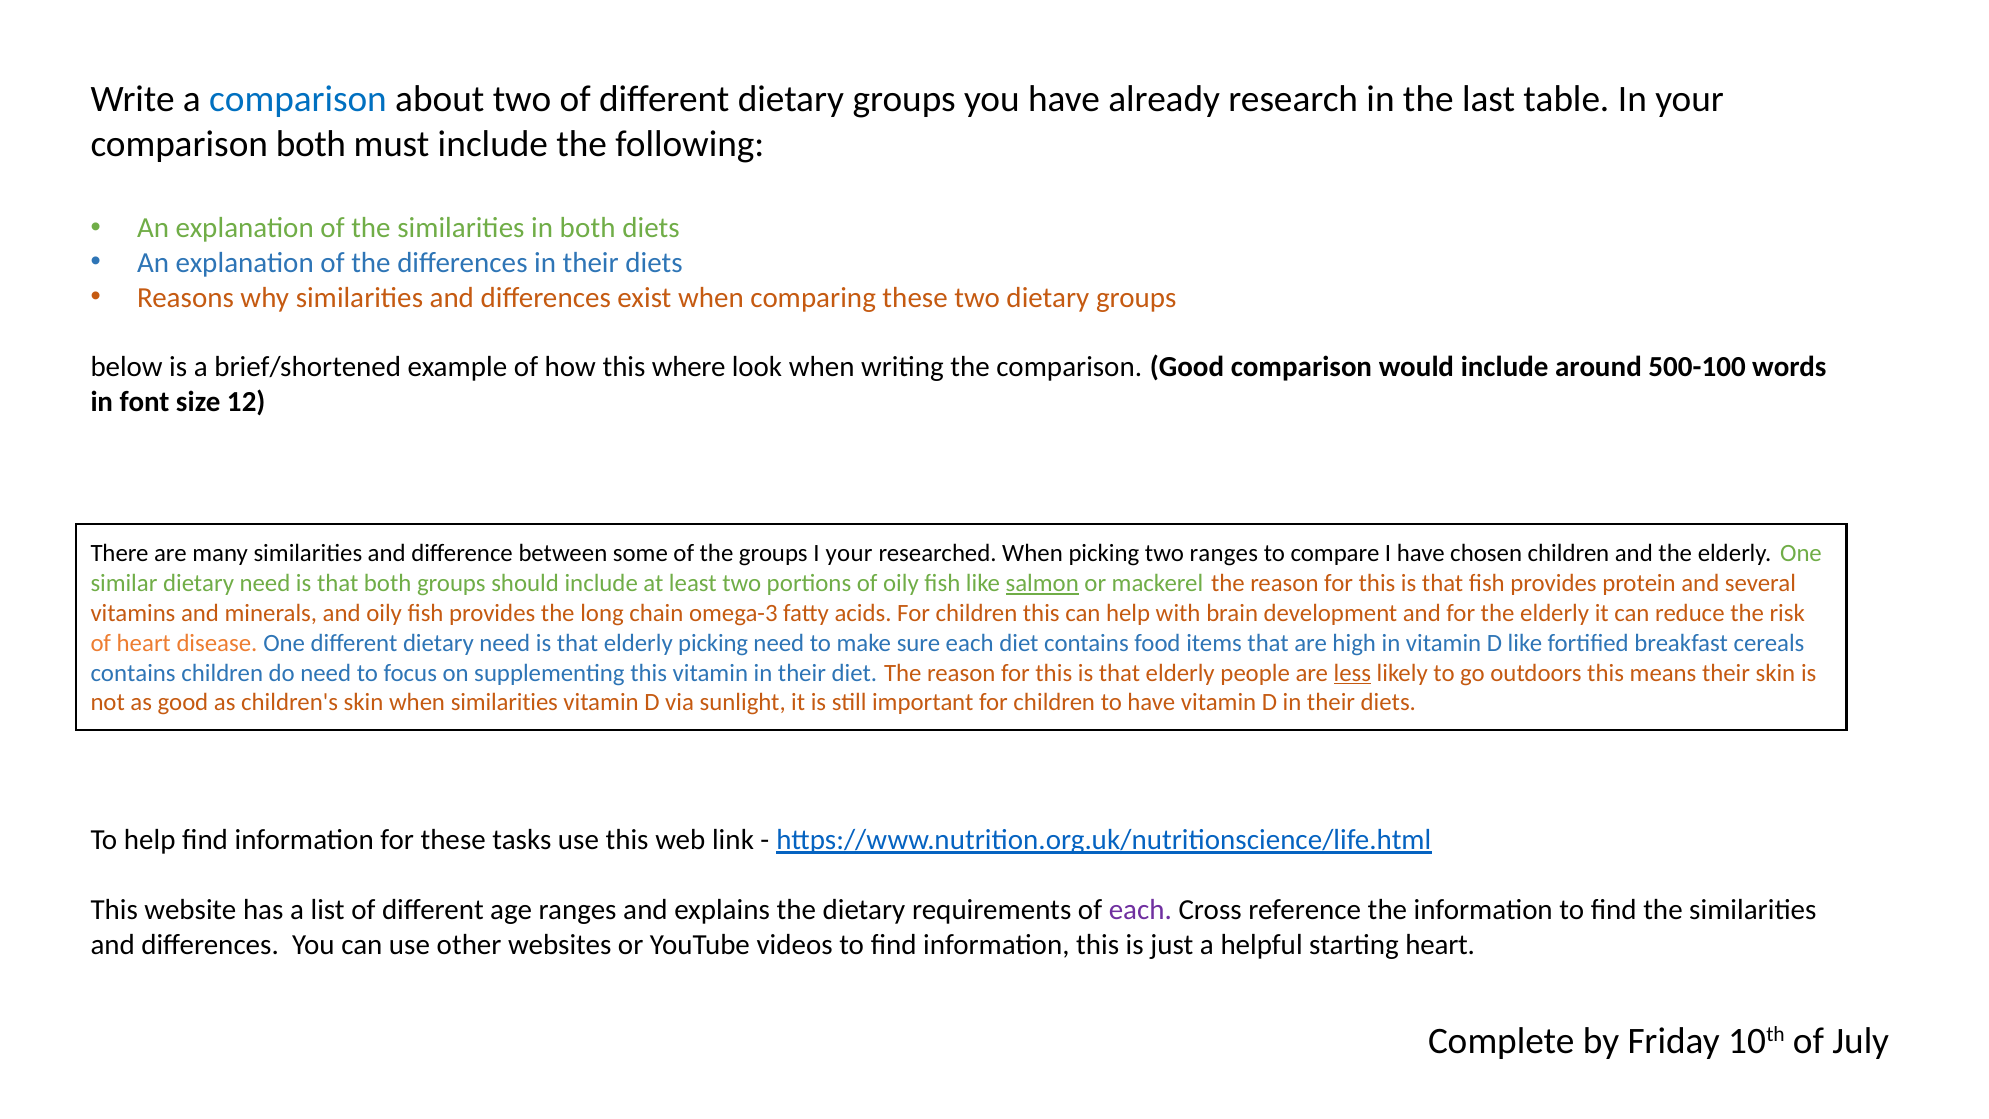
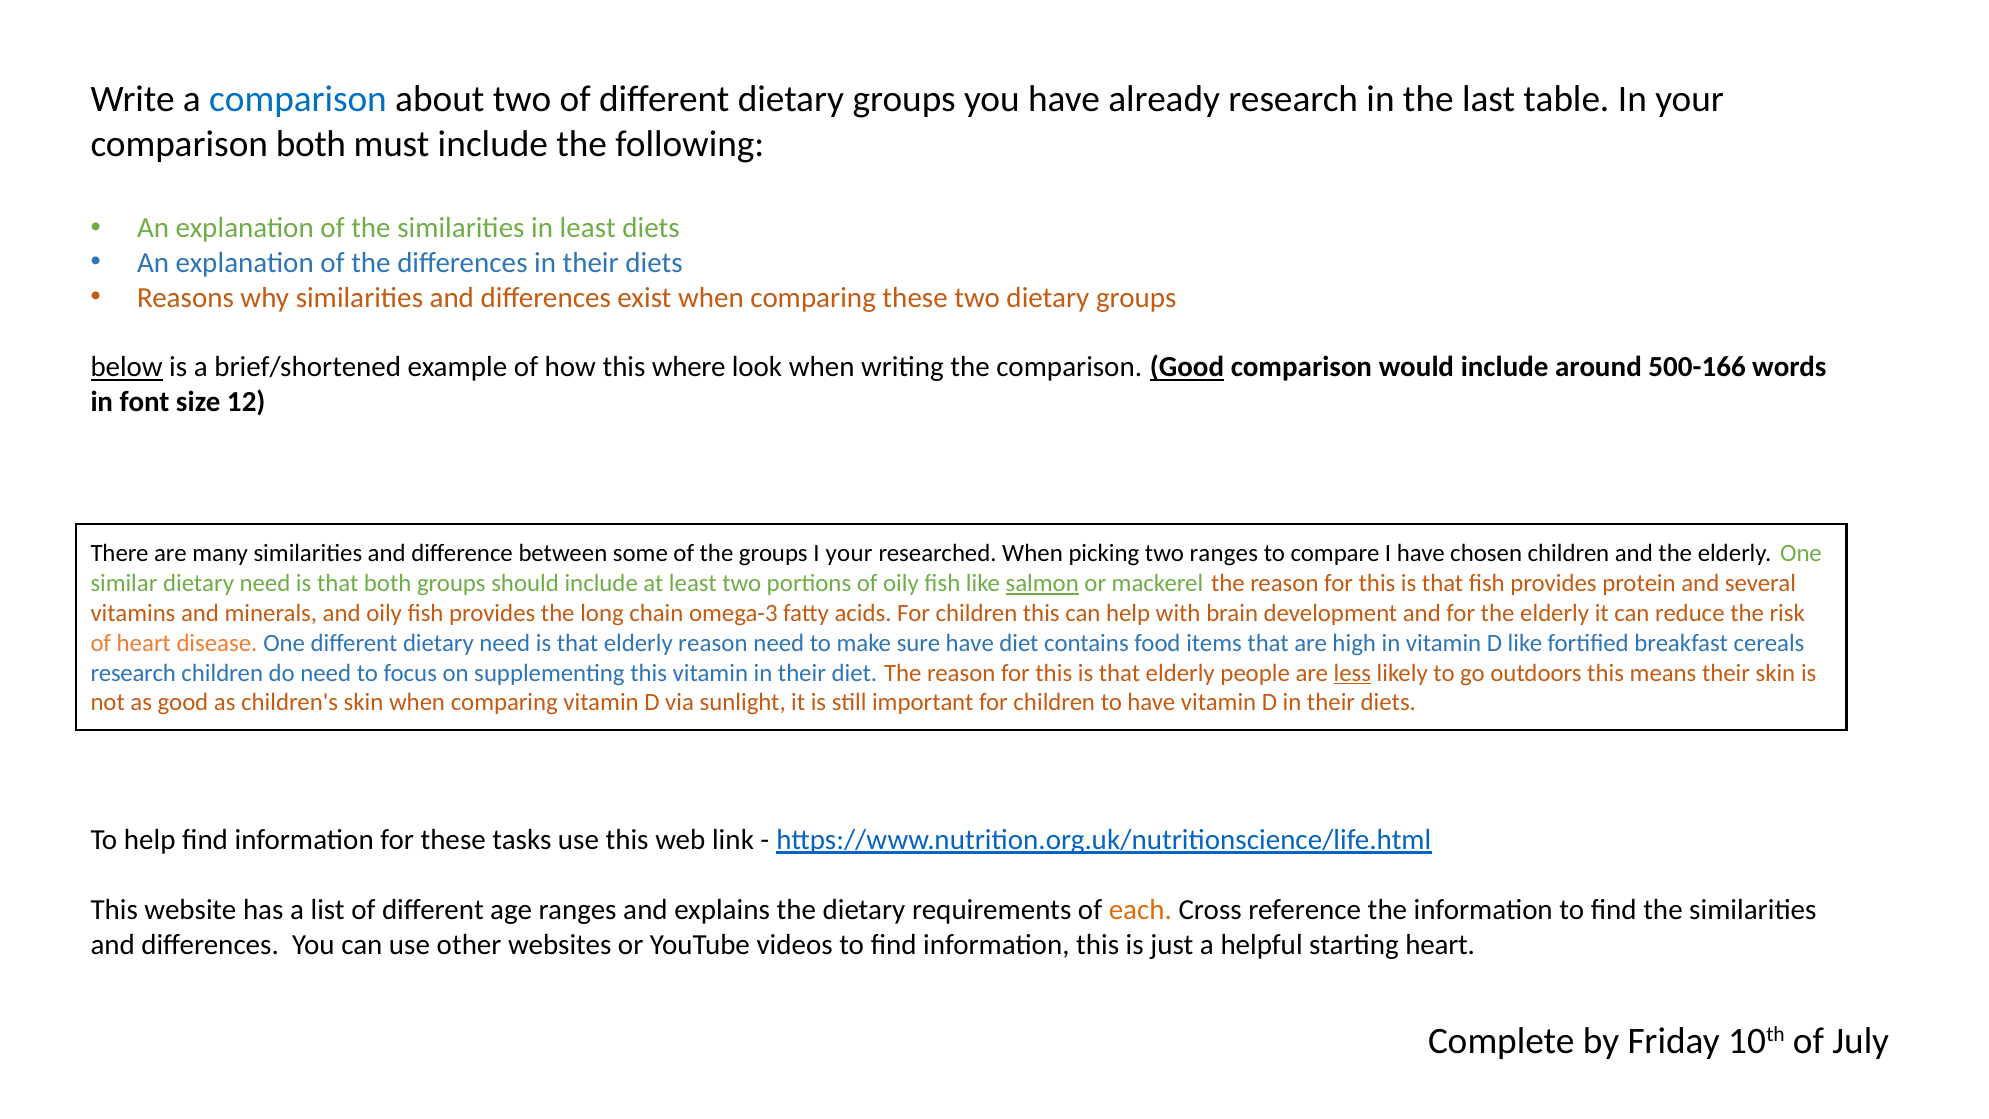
in both: both -> least
below underline: none -> present
Good at (1187, 367) underline: none -> present
500-100: 500-100 -> 500-166
elderly picking: picking -> reason
sure each: each -> have
contains at (133, 673): contains -> research
skin when similarities: similarities -> comparing
each at (1140, 910) colour: purple -> orange
